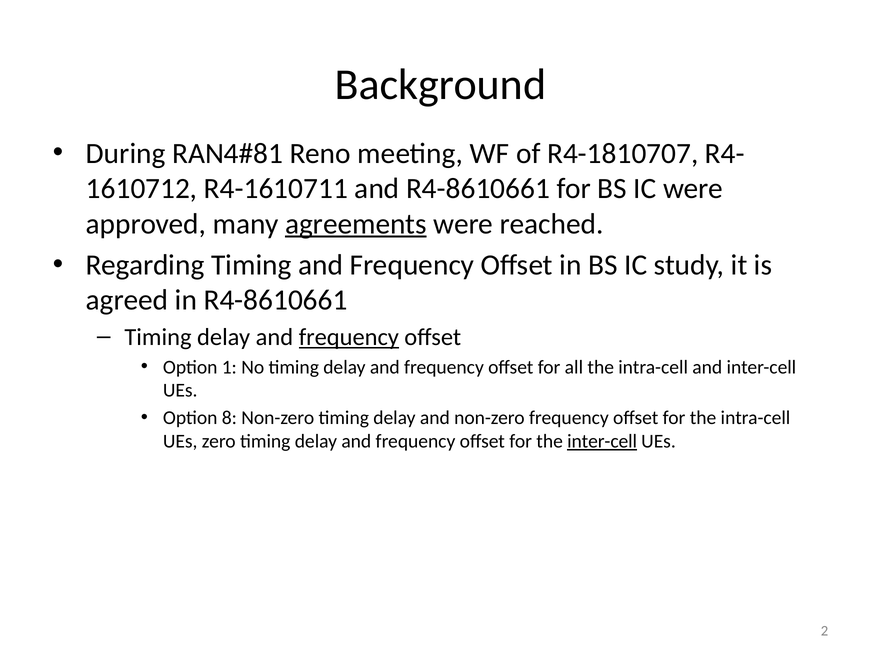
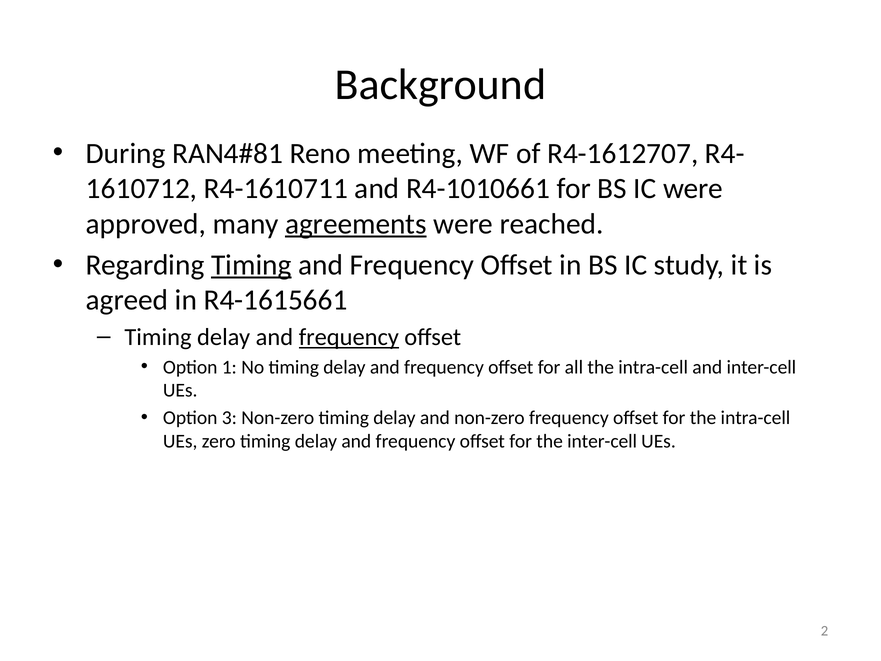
R4-1810707: R4-1810707 -> R4-1612707
and R4-8610661: R4-8610661 -> R4-1010661
Timing at (251, 265) underline: none -> present
in R4-8610661: R4-8610661 -> R4-1615661
8: 8 -> 3
inter-cell at (602, 441) underline: present -> none
